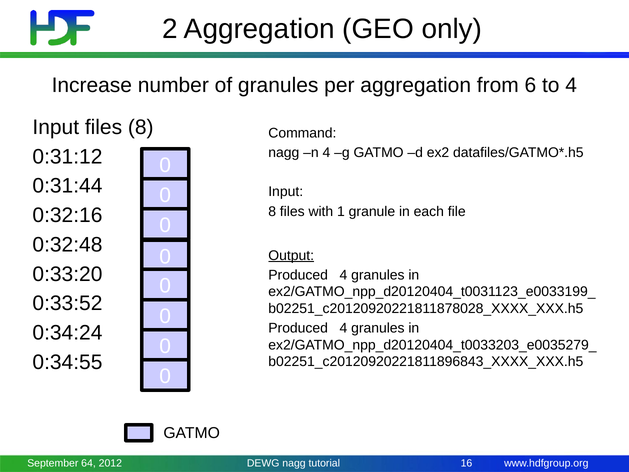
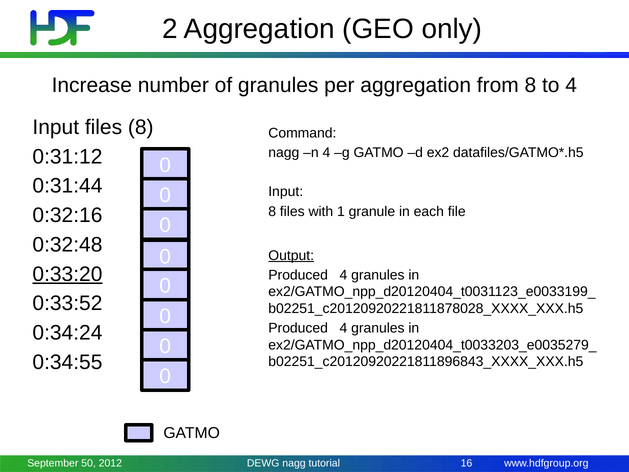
from 6: 6 -> 8
0:33:20 underline: none -> present
64: 64 -> 50
